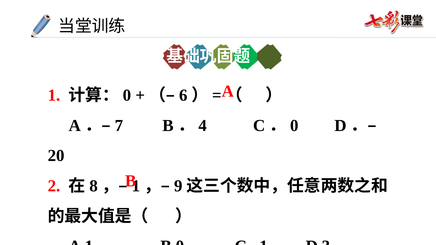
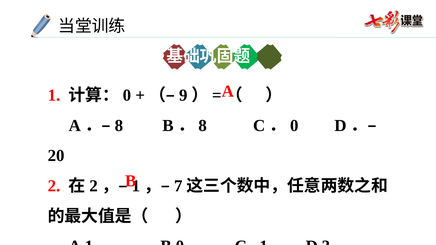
6: 6 -> 9
7 at (119, 126): 7 -> 8
4 at (203, 126): 4 -> 8
8 at (94, 186): 8 -> 2
9: 9 -> 7
